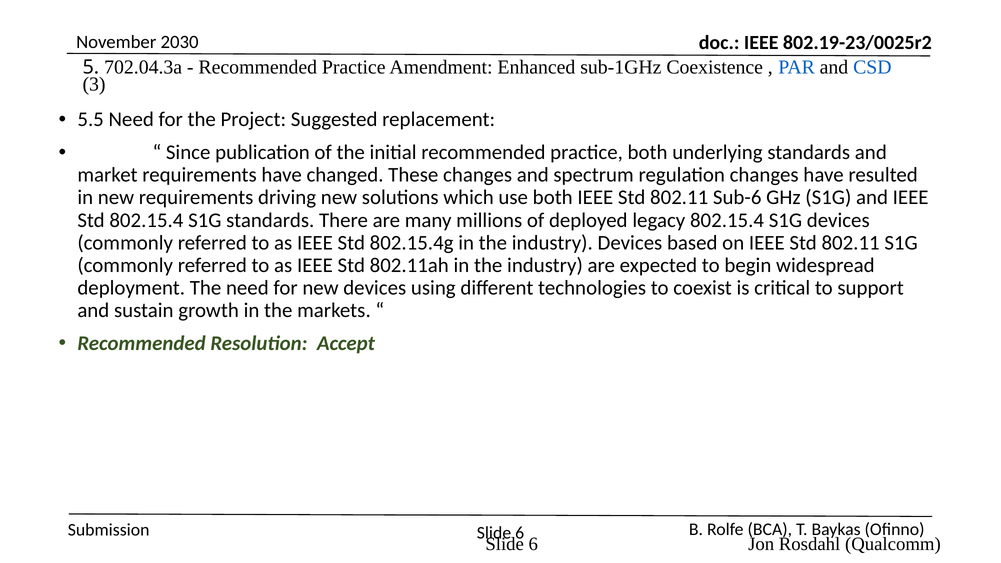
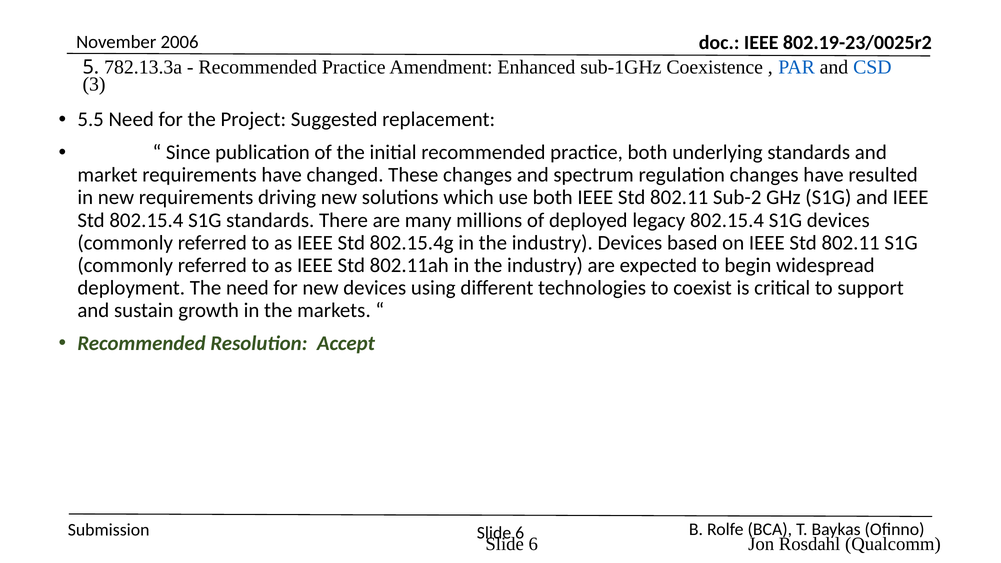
2030: 2030 -> 2006
702.04.3a: 702.04.3a -> 782.13.3a
Sub-6: Sub-6 -> Sub-2
